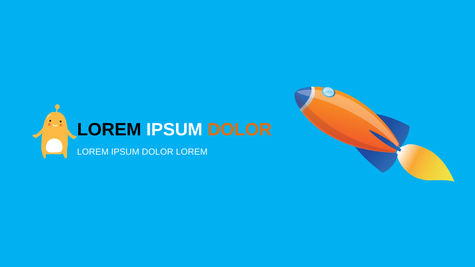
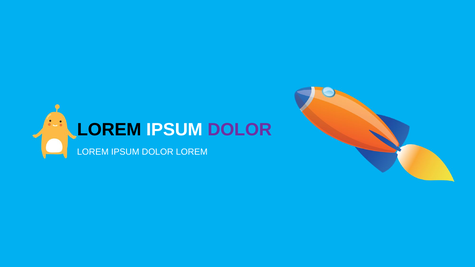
DOLOR at (240, 130) colour: orange -> purple
